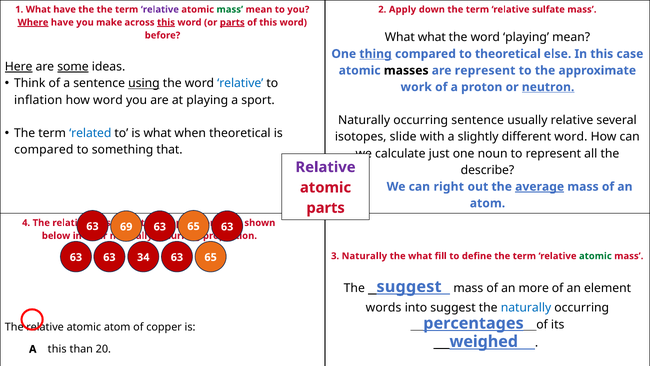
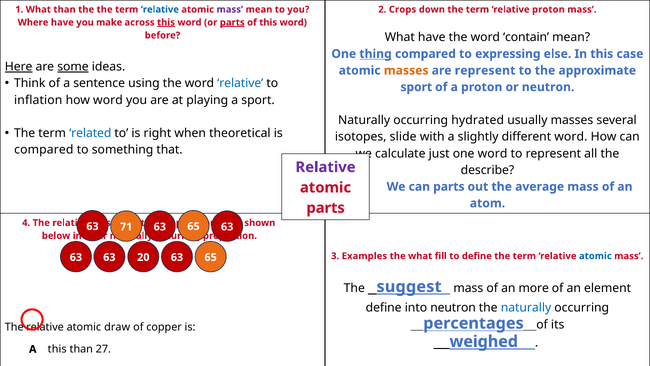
What have: have -> than
relative at (160, 9) colour: purple -> blue
mass at (230, 9) colour: green -> purple
Apply: Apply -> Crops
relative sulfate: sulfate -> proton
Where underline: present -> none
What what: what -> have
word playing: playing -> contain
to theoretical: theoretical -> expressing
masses at (406, 70) colour: black -> orange
using underline: present -> none
work at (416, 87): work -> sport
neutron at (548, 87) underline: present -> none
occurring sentence: sentence -> hydrated
usually relative: relative -> masses
is what: what -> right
one noun: noun -> word
can right: right -> parts
average underline: present -> none
69: 69 -> 71
3 Naturally: Naturally -> Examples
atomic at (595, 256) colour: green -> blue
34: 34 -> 20
words at (384, 307): words -> define
into suggest: suggest -> neutron
percentages underline: present -> none
atomic atom: atom -> draw
20: 20 -> 27
